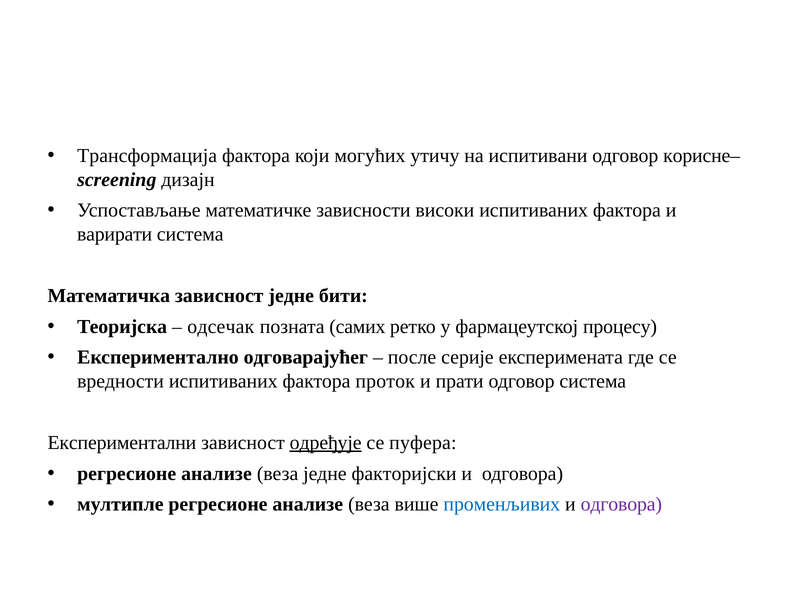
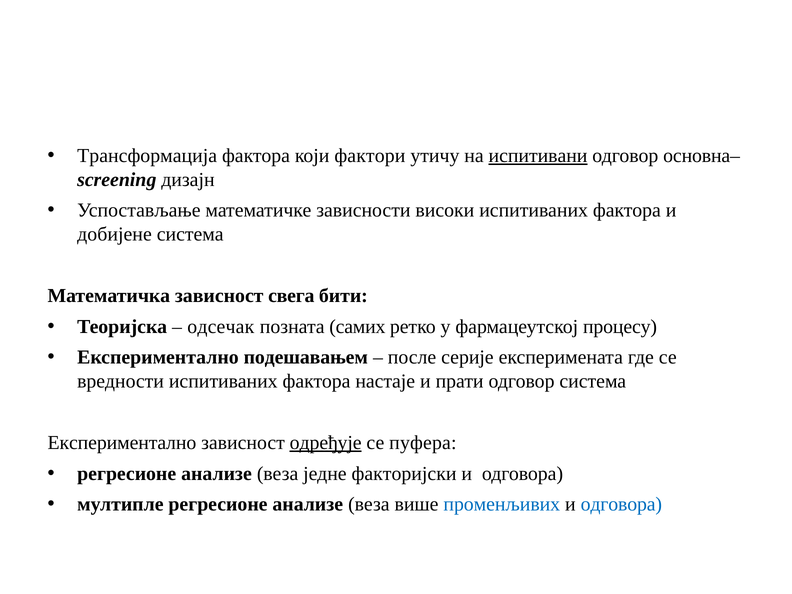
могућих: могућих -> фактори
испитивани underline: none -> present
корисне–: корисне– -> основна–
варирати: варирати -> добијене
зависност једне: једне -> свега
одговарајућег: одговарајућег -> подешавањем
проток: проток -> настаје
Експериментални at (122, 443): Експериментални -> Експериментално
одговора at (621, 504) colour: purple -> blue
